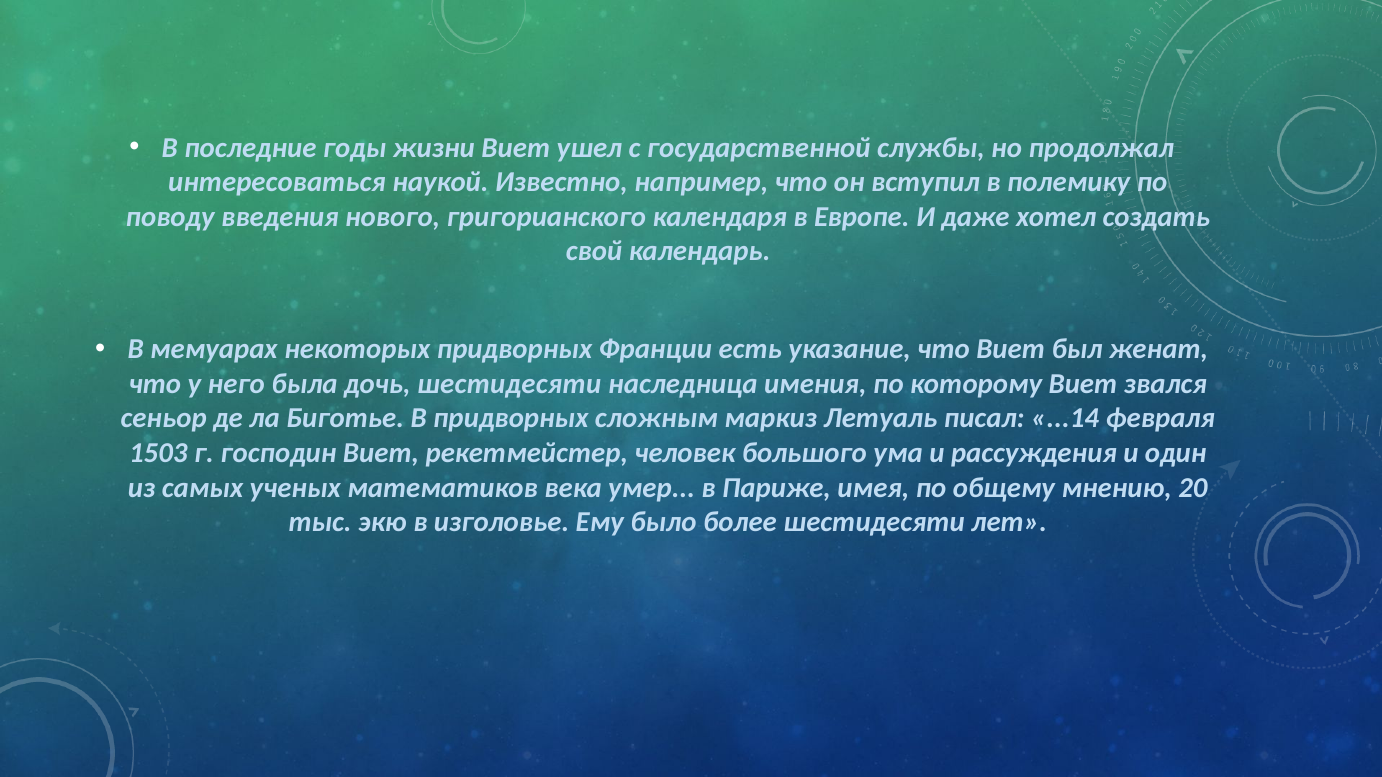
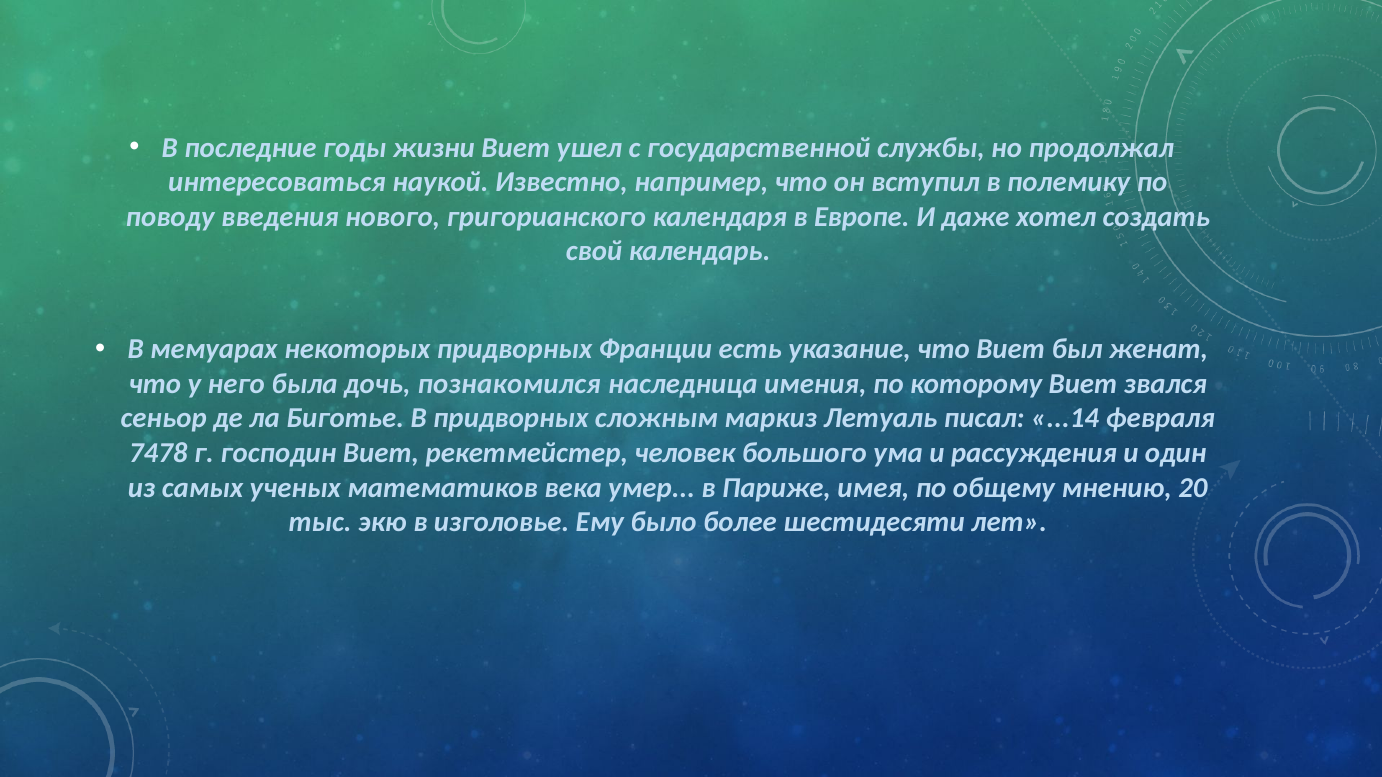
дочь шестидесяти: шестидесяти -> познакомился
1503: 1503 -> 7478
